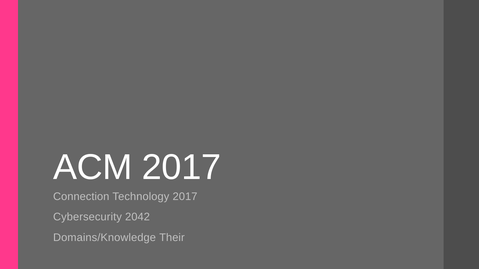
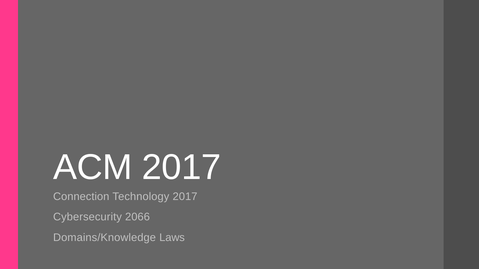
2042: 2042 -> 2066
Their: Their -> Laws
